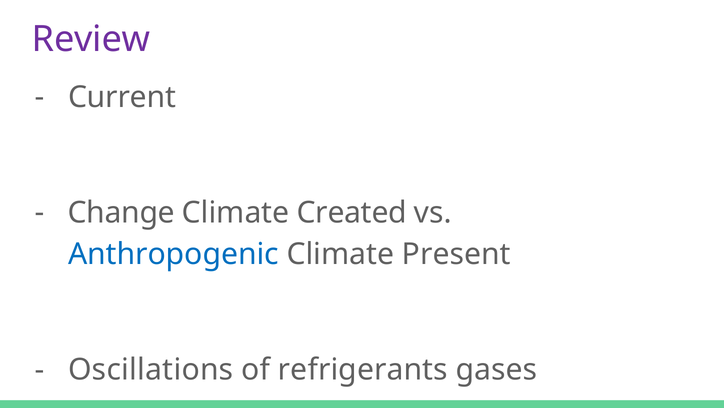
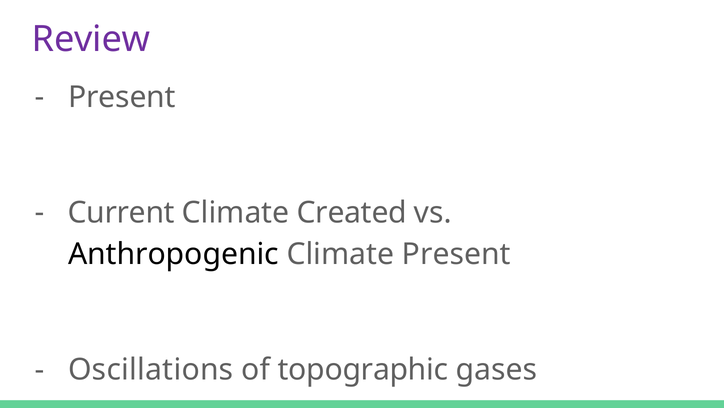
Current at (122, 97): Current -> Present
Change: Change -> Current
Anthropogenic colour: blue -> black
refrigerants: refrigerants -> topographic
